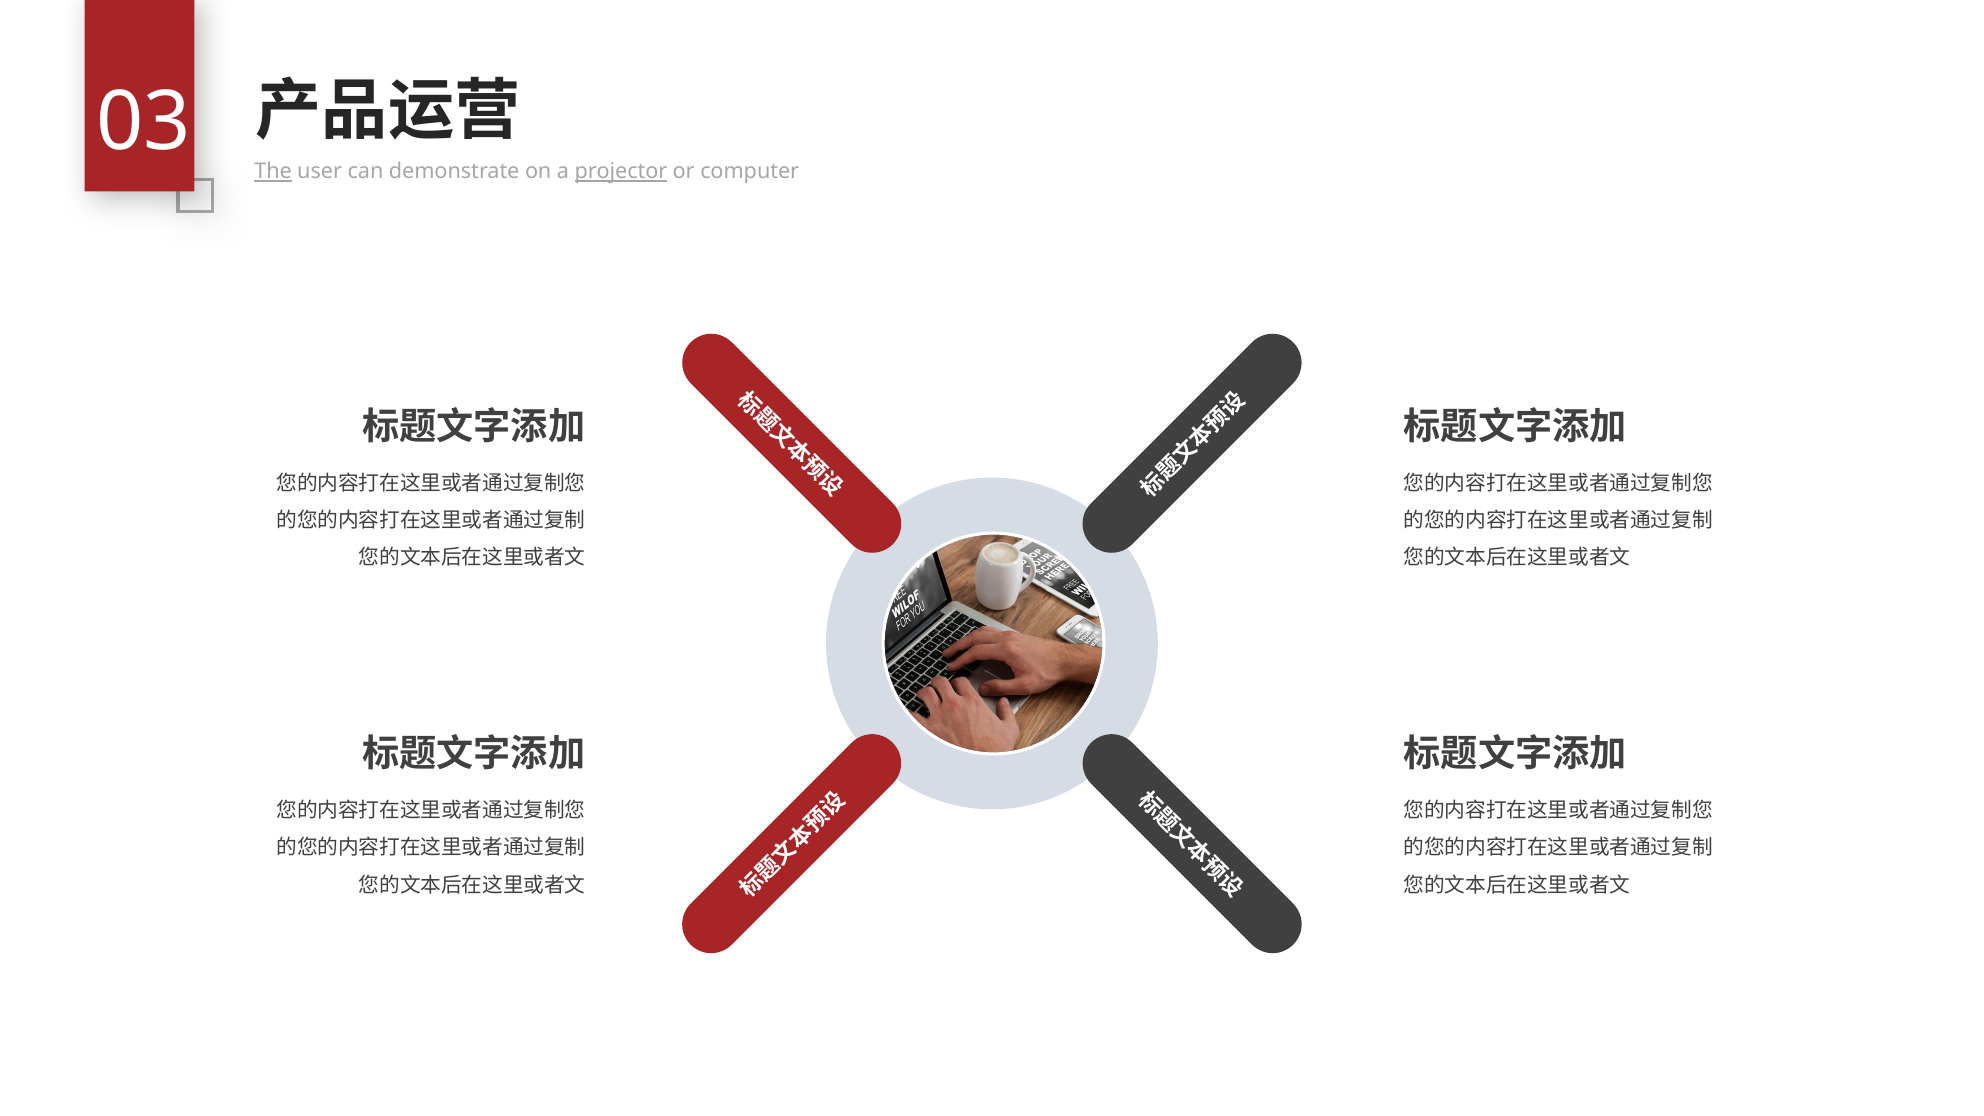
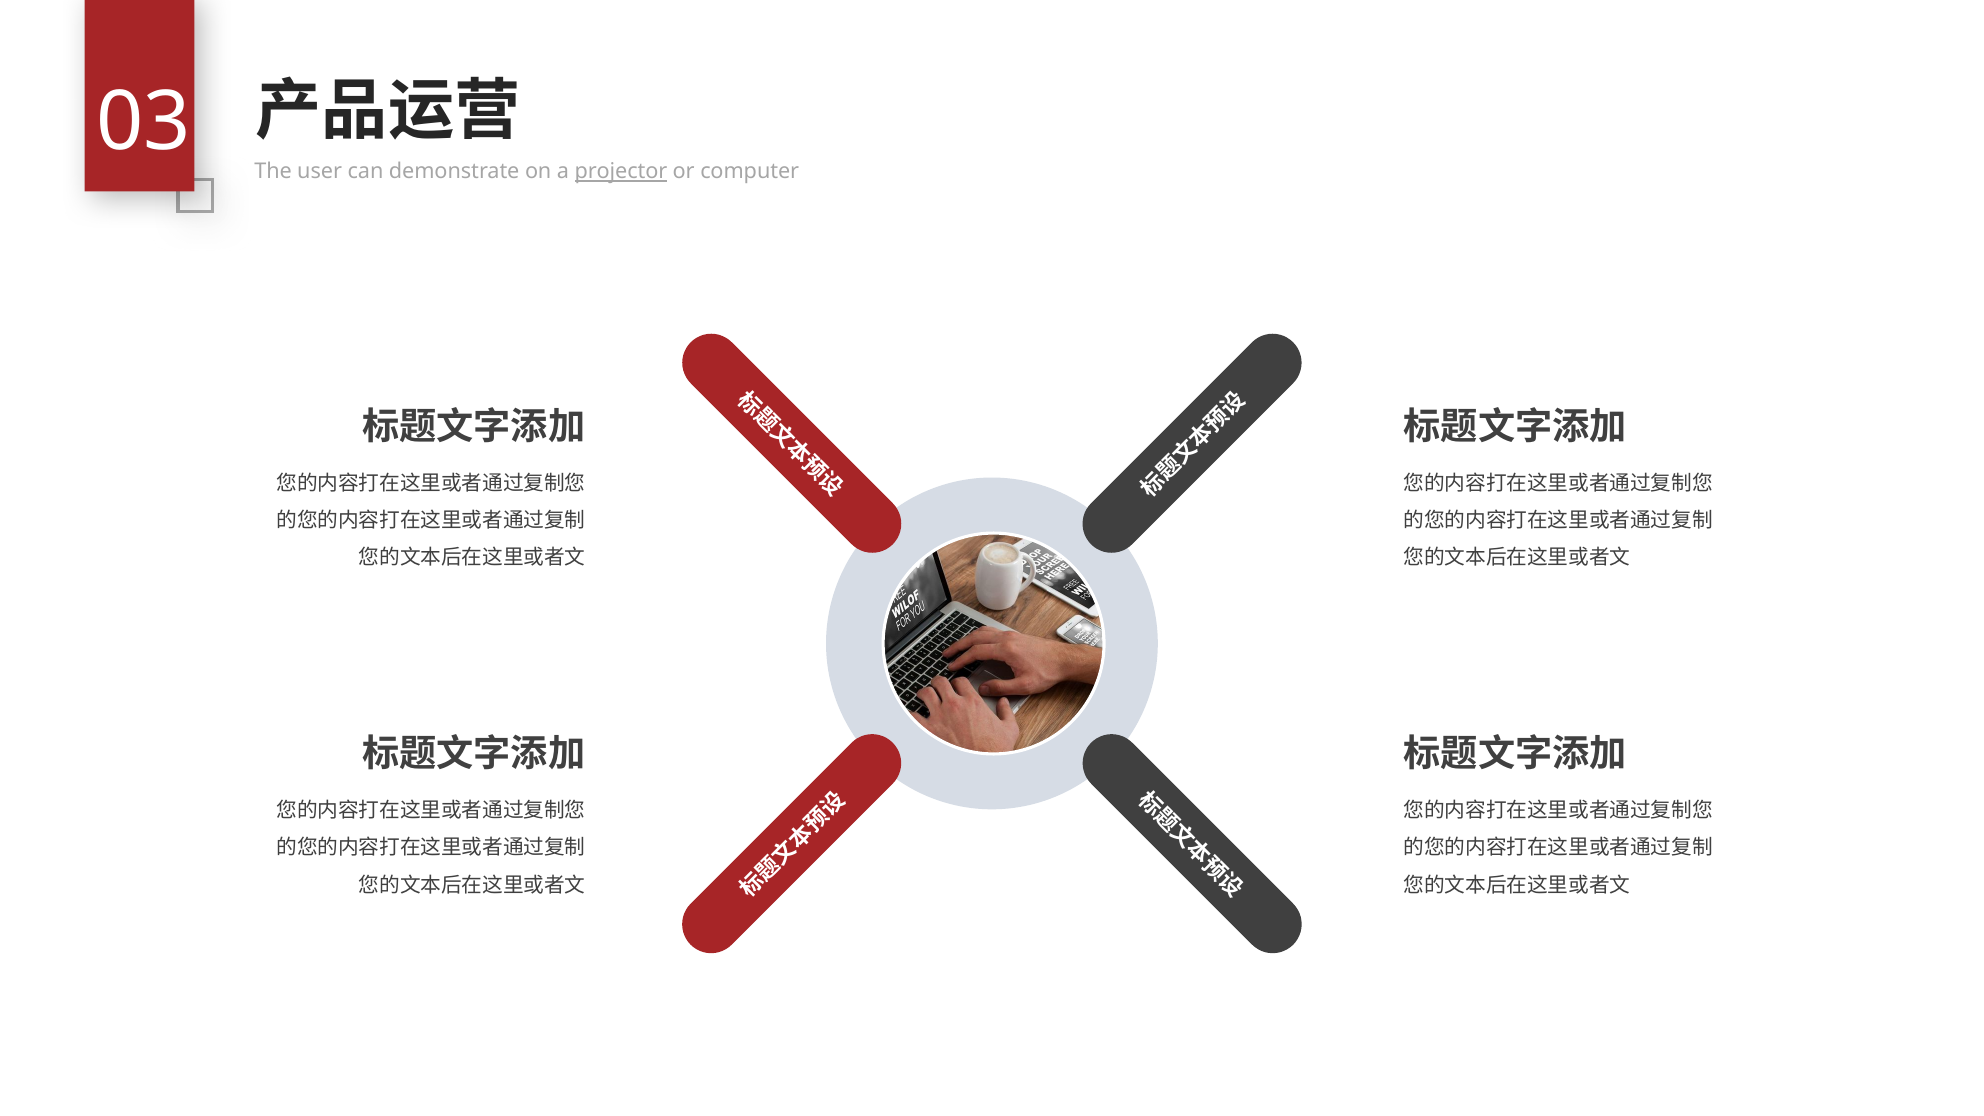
The underline: present -> none
